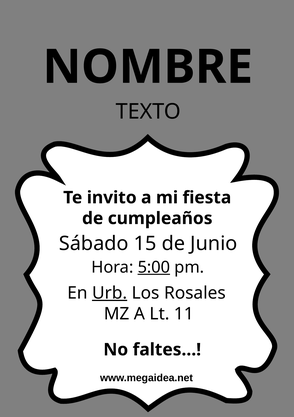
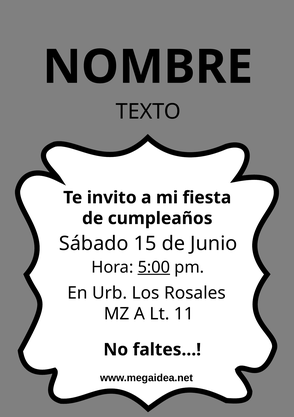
Urb underline: present -> none
